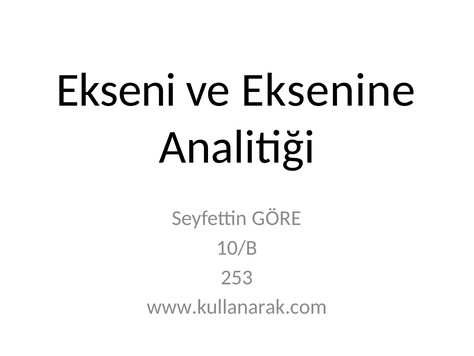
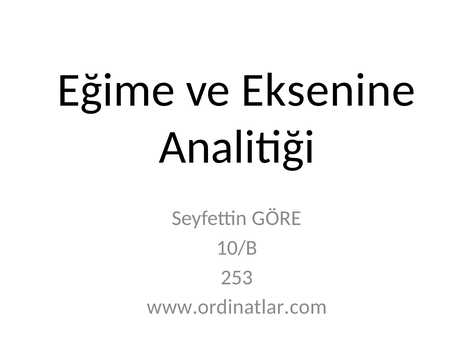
Ekseni: Ekseni -> Eğime
www.kullanarak.com: www.kullanarak.com -> www.ordinatlar.com
